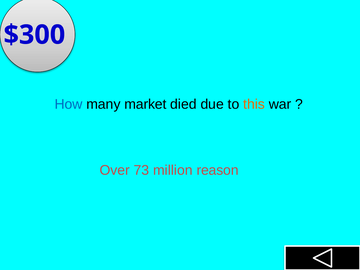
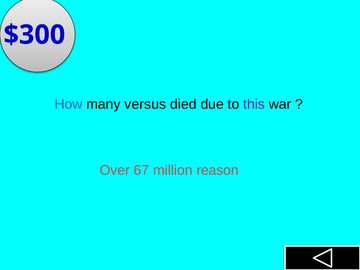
market: market -> versus
this colour: orange -> purple
73: 73 -> 67
